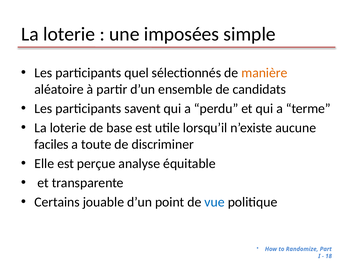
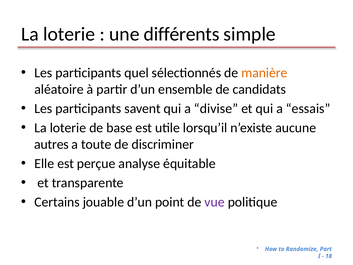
imposées: imposées -> différents
perdu: perdu -> divise
terme: terme -> essais
faciles: faciles -> autres
vue colour: blue -> purple
